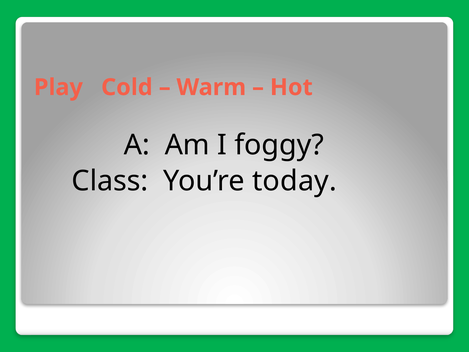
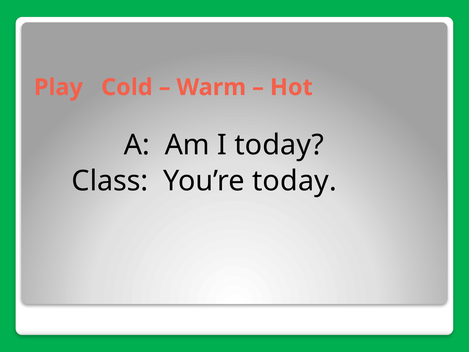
I foggy: foggy -> today
